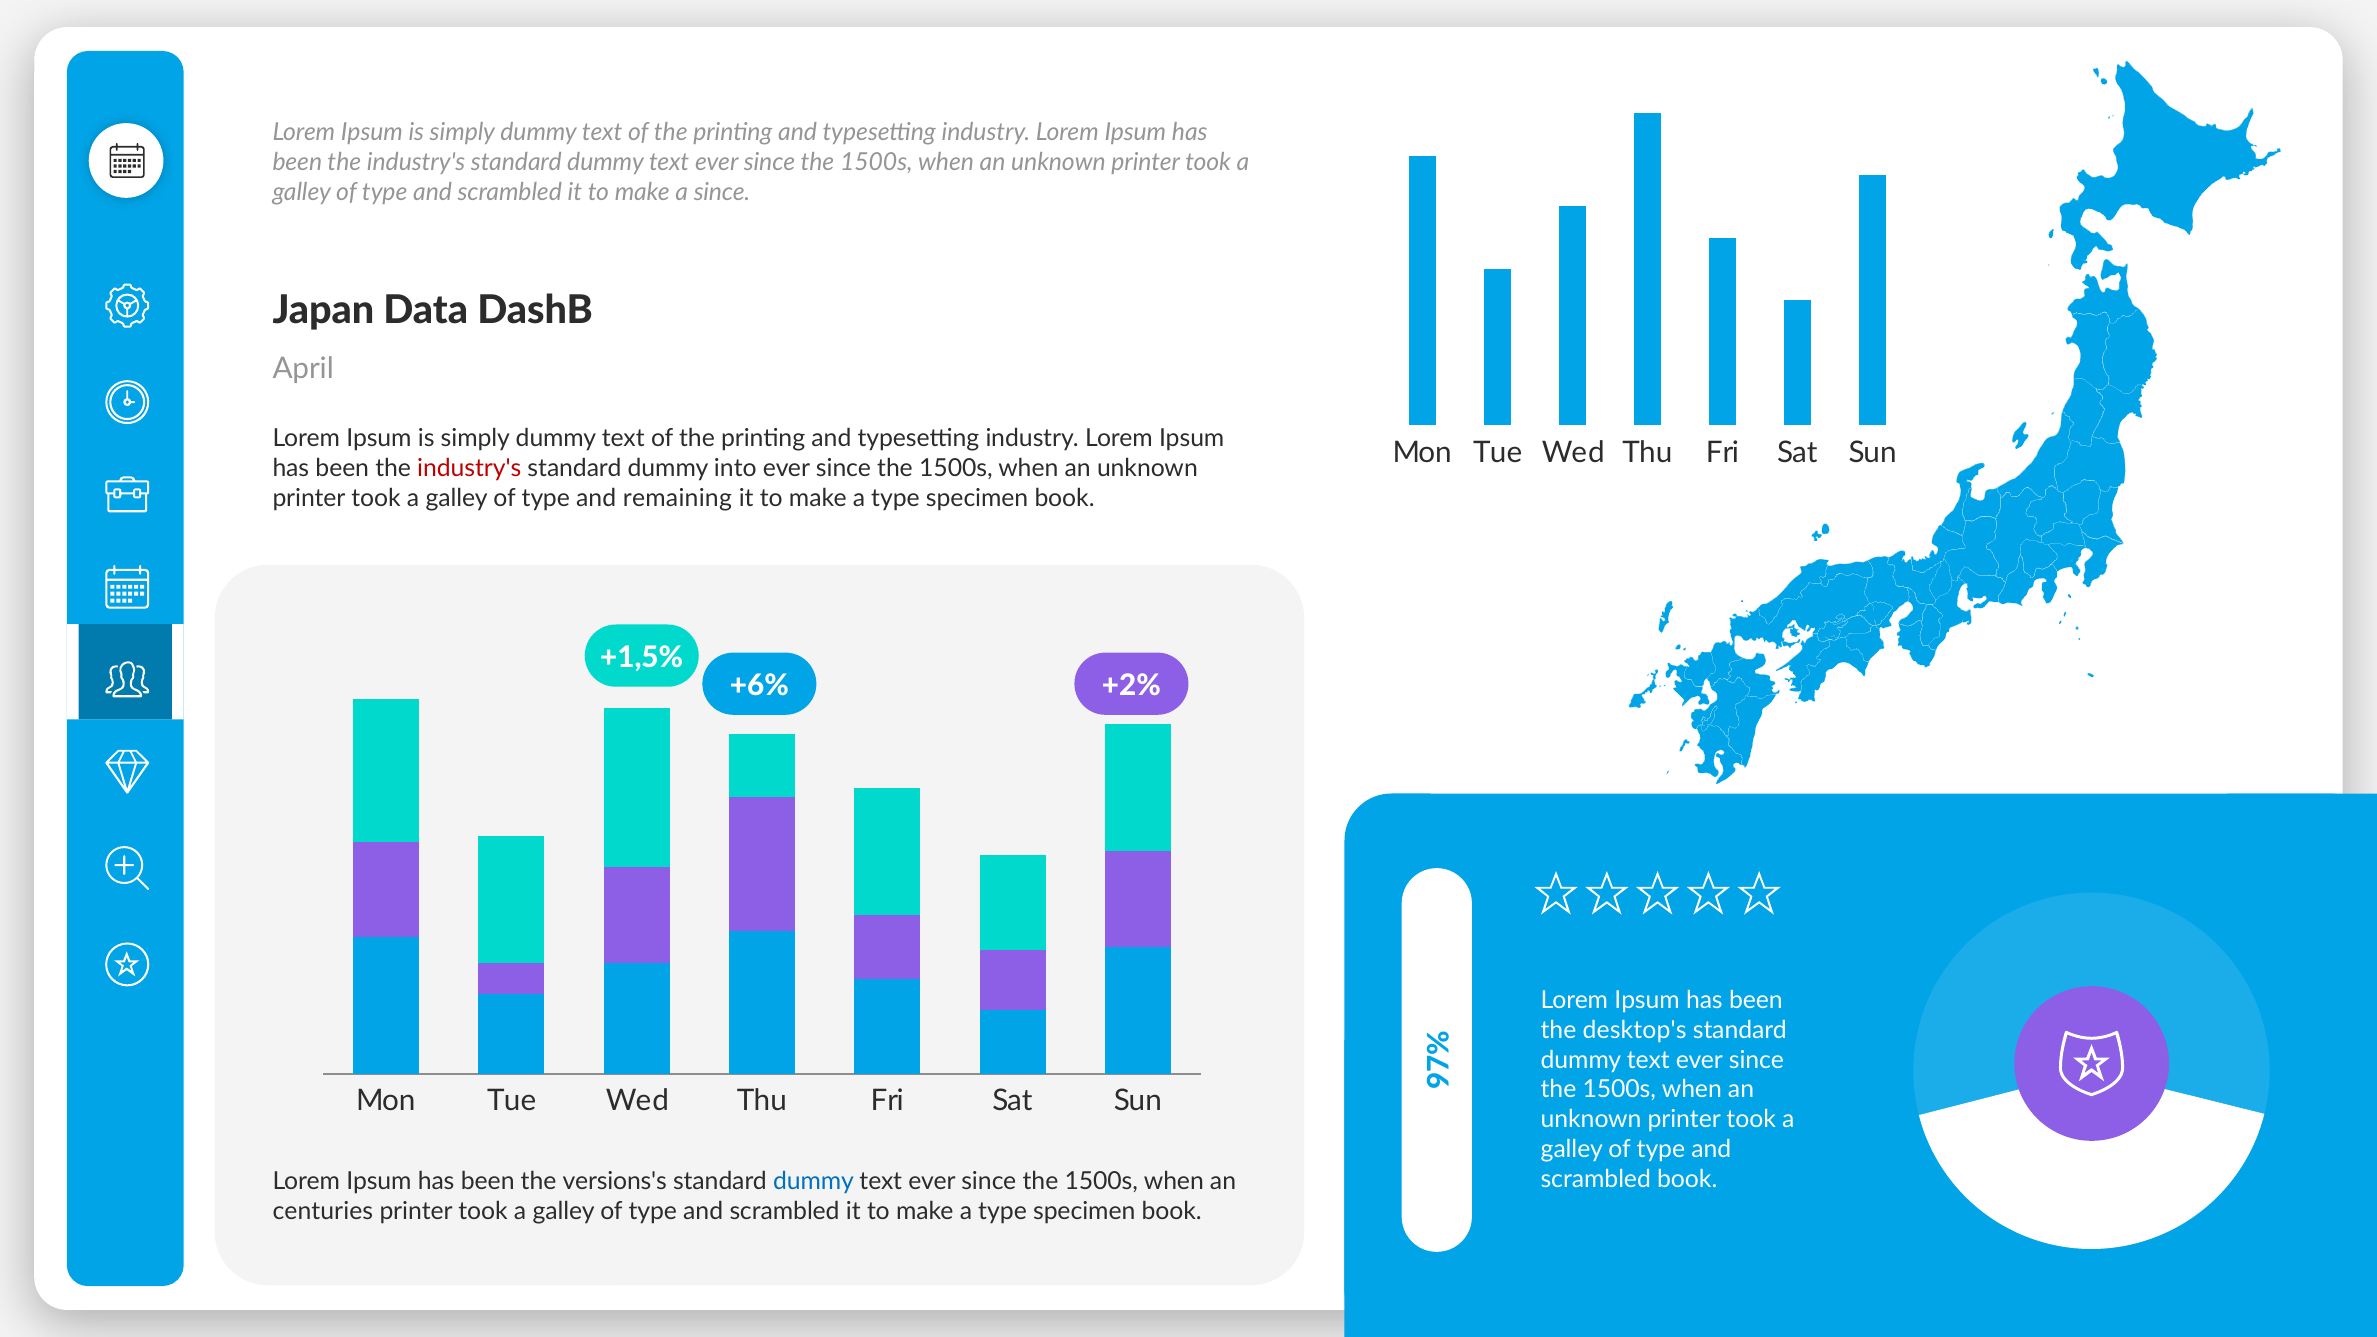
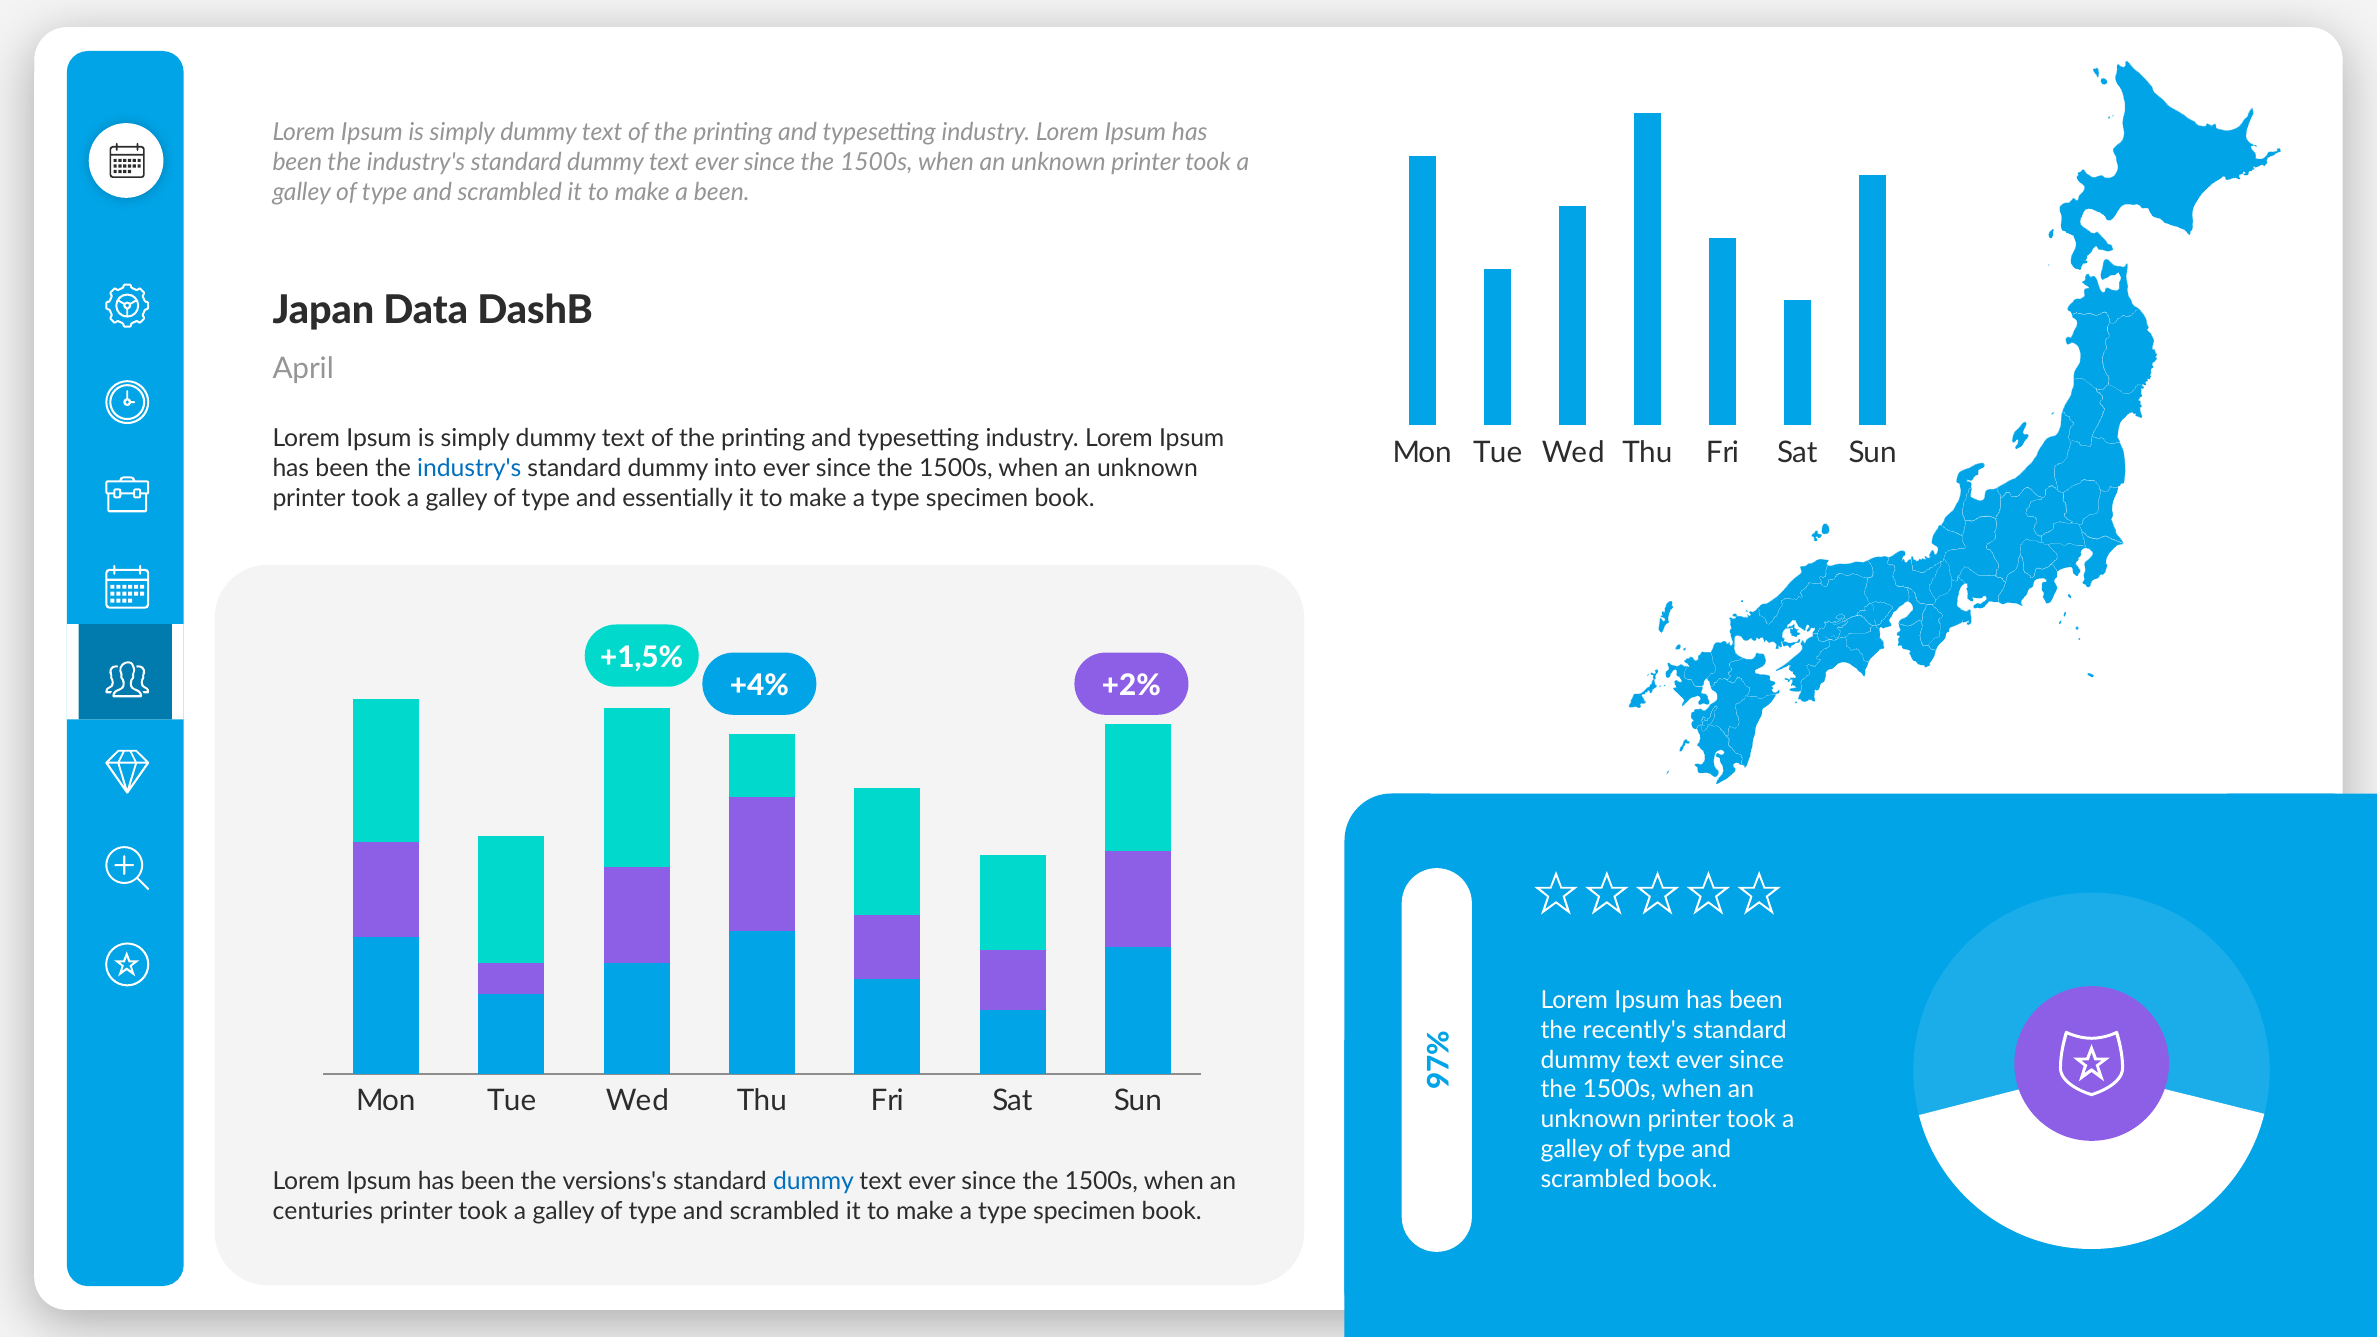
a since: since -> been
industry's at (469, 468) colour: red -> blue
remaining: remaining -> essentially
+6%: +6% -> +4%
desktop's: desktop's -> recently's
